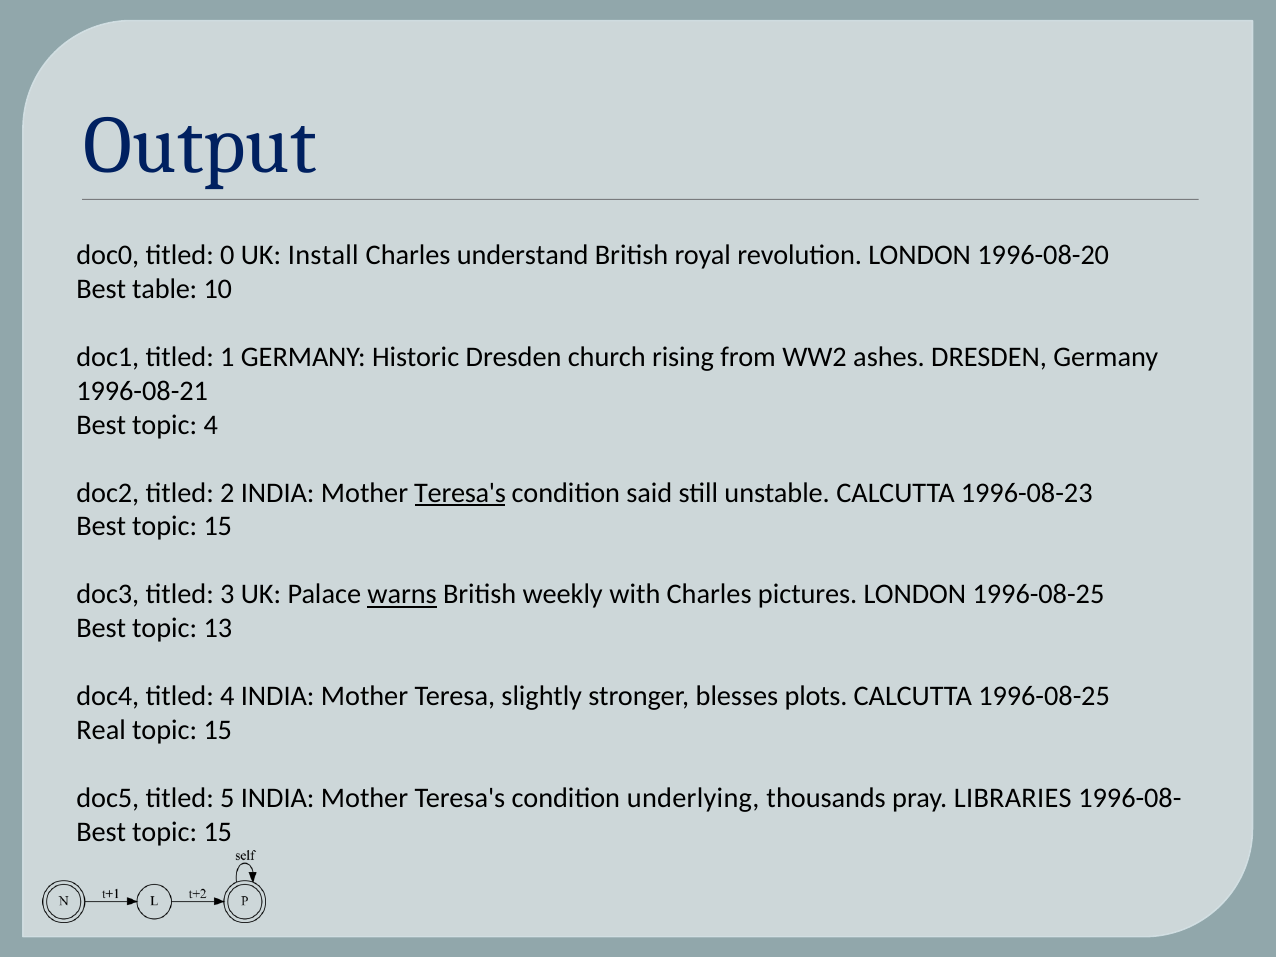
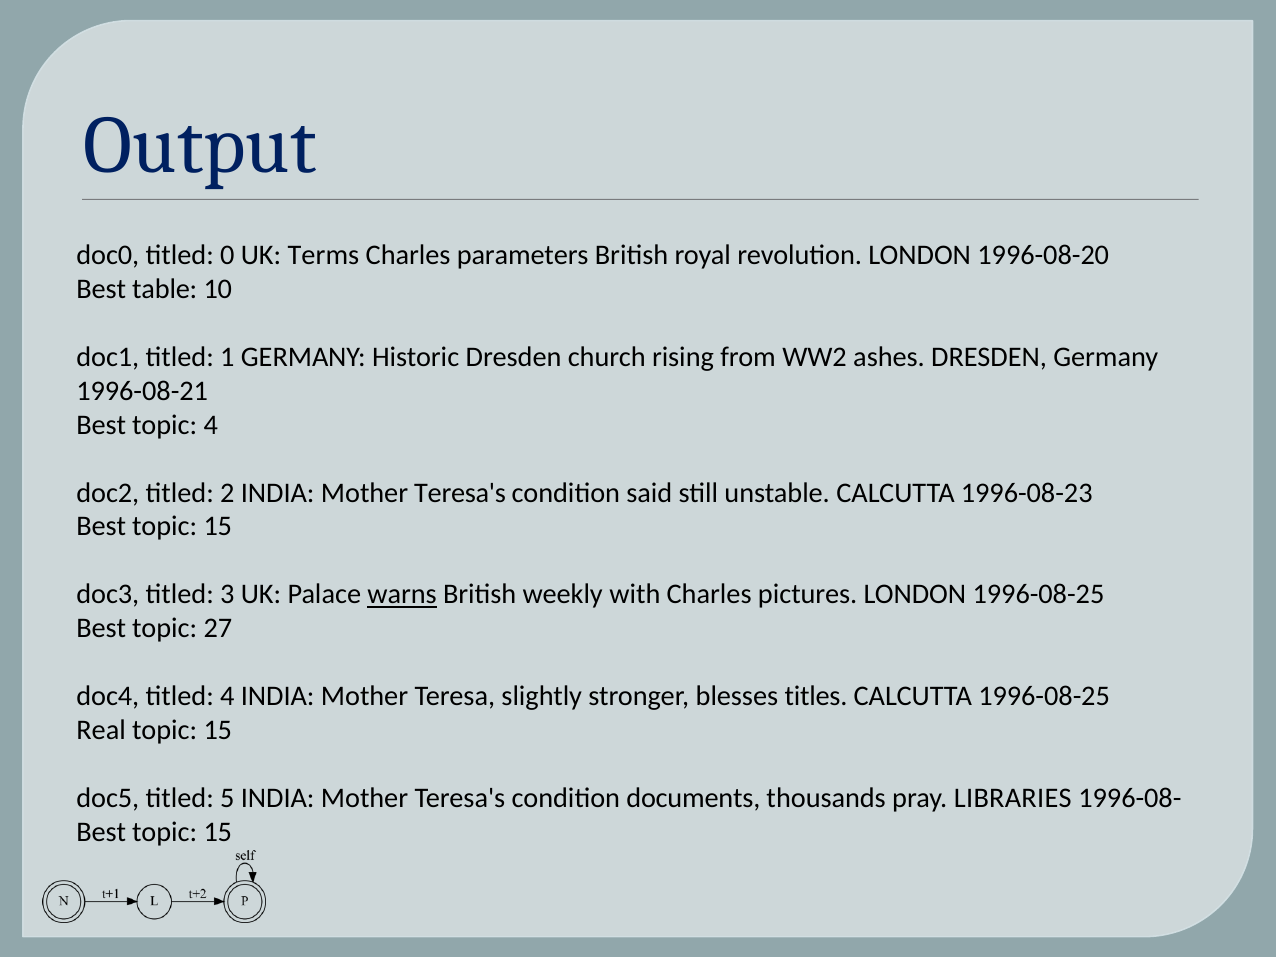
Install: Install -> Terms
understand: understand -> parameters
Teresa's at (460, 493) underline: present -> none
13: 13 -> 27
plots: plots -> titles
underlying: underlying -> documents
